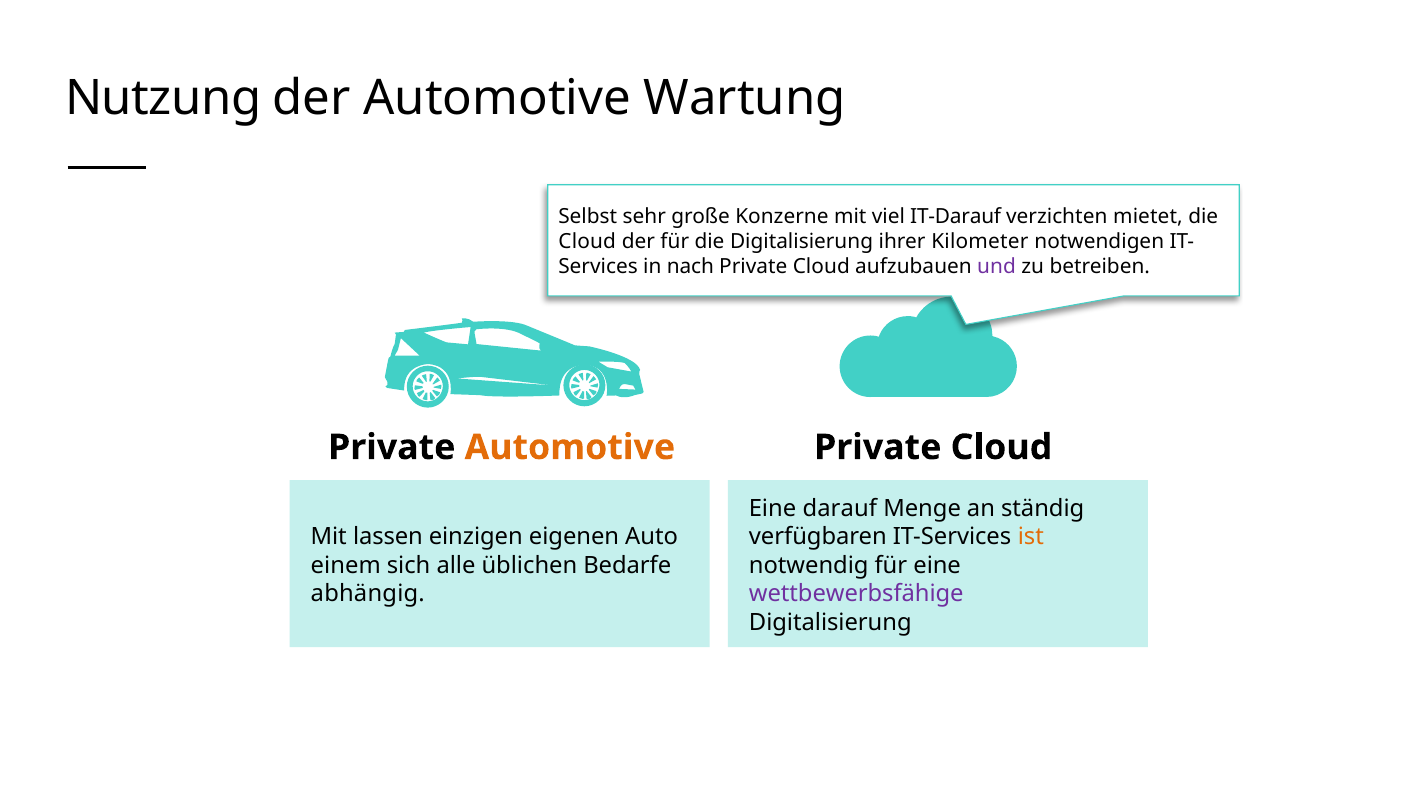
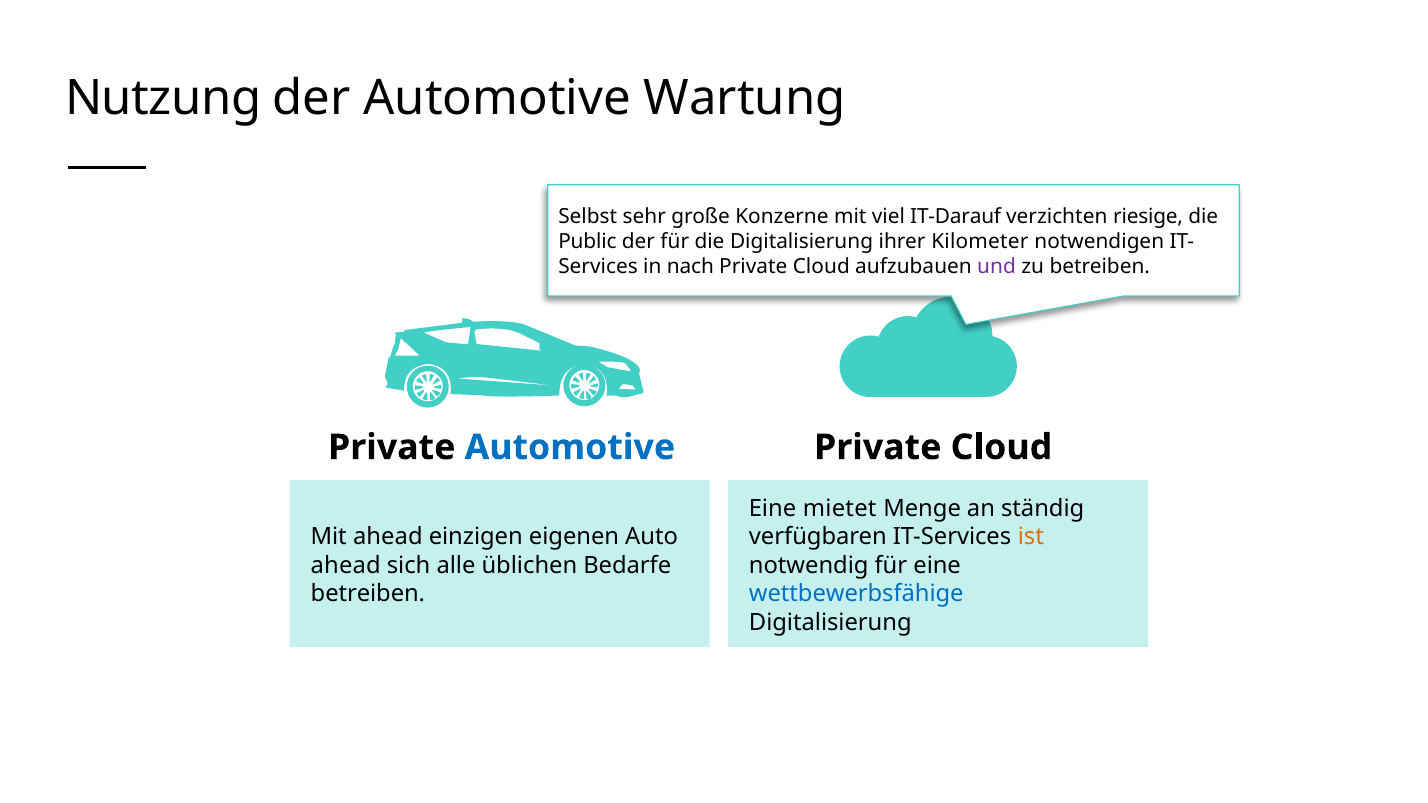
mietet: mietet -> riesige
Cloud at (587, 242): Cloud -> Public
Automotive at (570, 447) colour: orange -> blue
darauf: darauf -> mietet
Mit lassen: lassen -> ahead
einem at (346, 566): einem -> ahead
abhängig at (368, 594): abhängig -> betreiben
wettbewerbsfähige colour: purple -> blue
